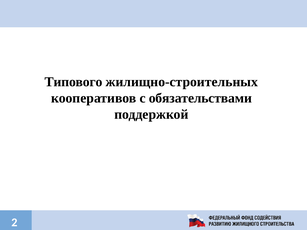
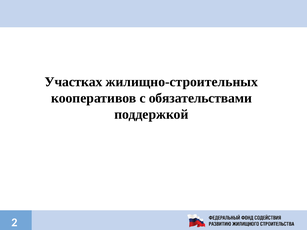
Типового: Типового -> Участках
